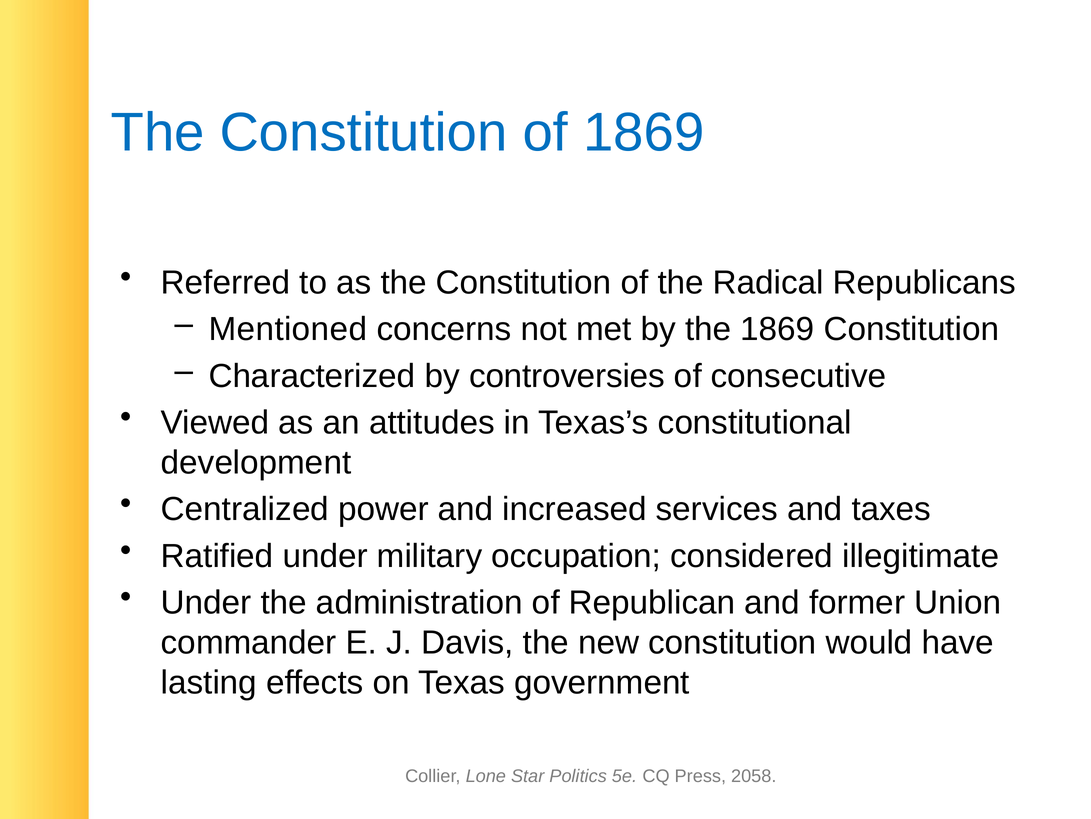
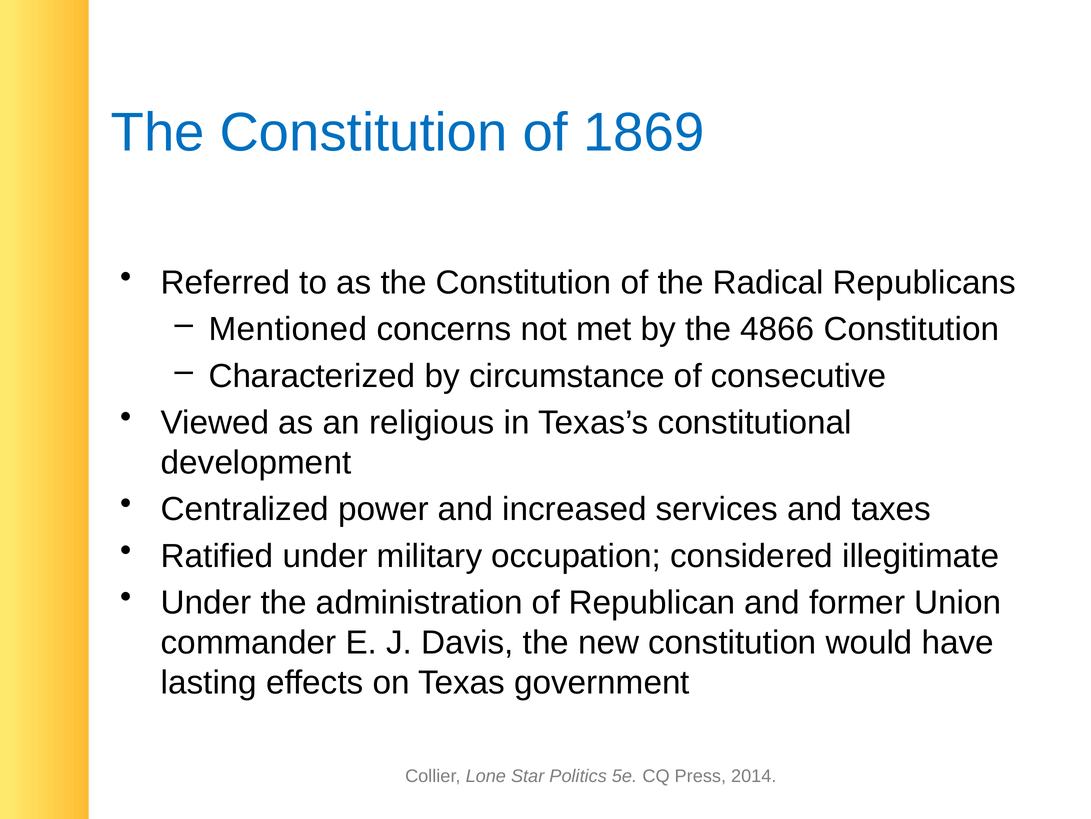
the 1869: 1869 -> 4866
controversies: controversies -> circumstance
attitudes: attitudes -> religious
2058: 2058 -> 2014
